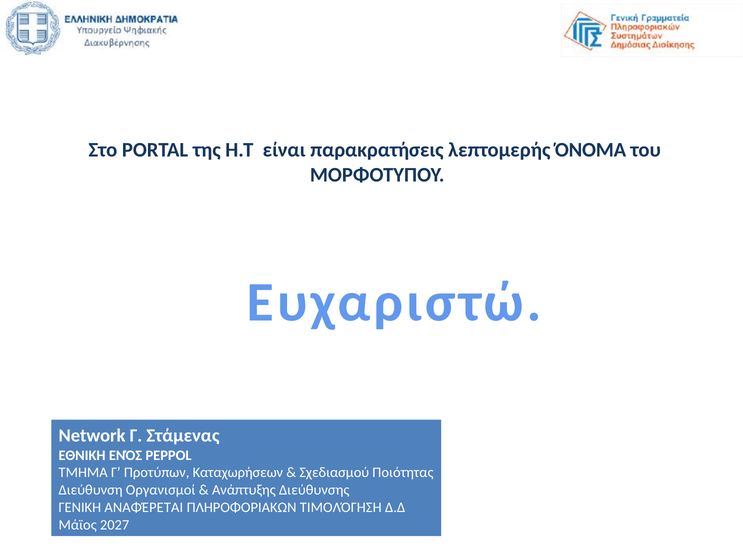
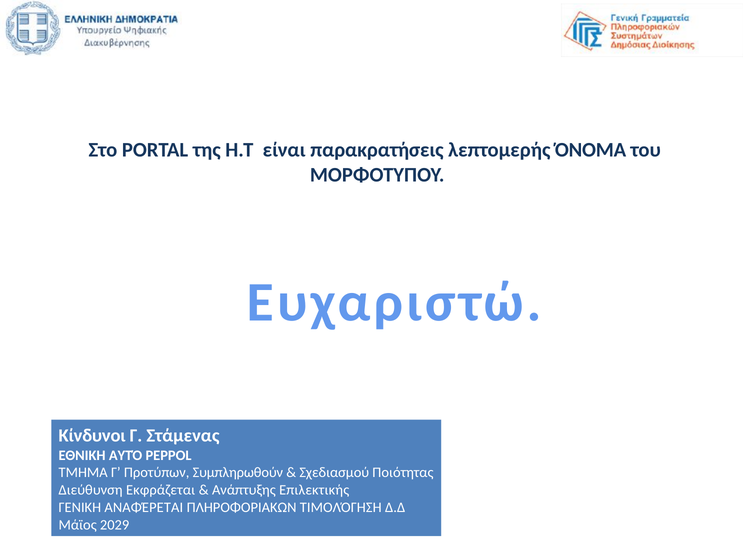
Network: Network -> Κίνδυνοι
ΕΝΌΣ: ΕΝΌΣ -> ΑΥΤΌ
Καταχωρήσεων: Καταχωρήσεων -> Συμπληρωθούν
Οργανισμοί: Οργανισμοί -> Εκφράζεται
Διεύθυνσης: Διεύθυνσης -> Επιλεκτικής
2027: 2027 -> 2029
